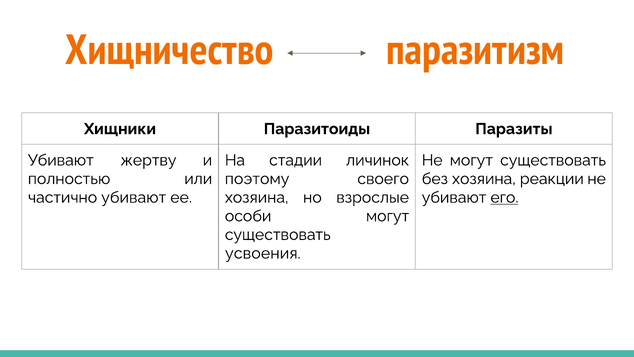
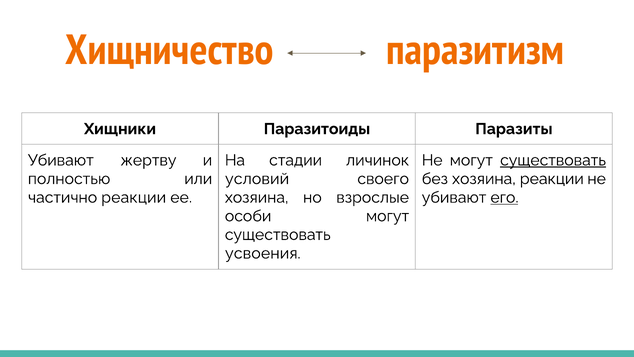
существовать at (553, 160) underline: none -> present
поэтому: поэтому -> условий
частично убивают: убивают -> реакции
